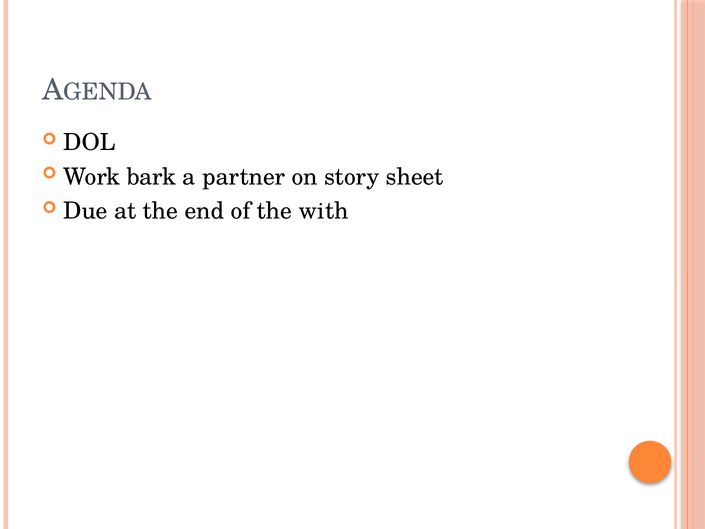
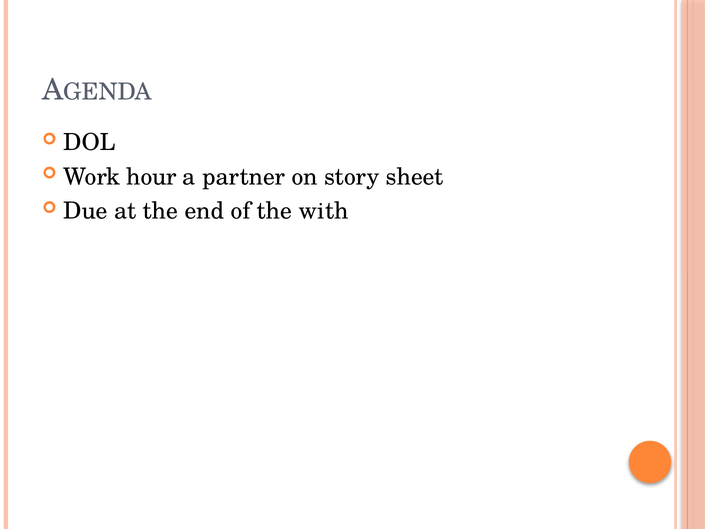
bark: bark -> hour
